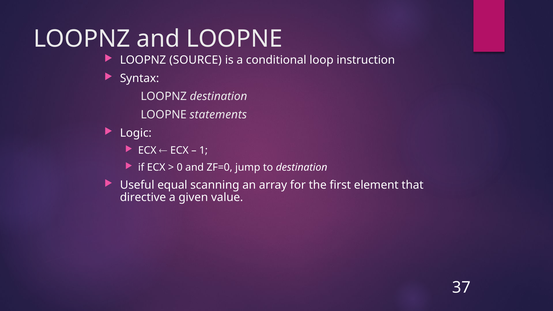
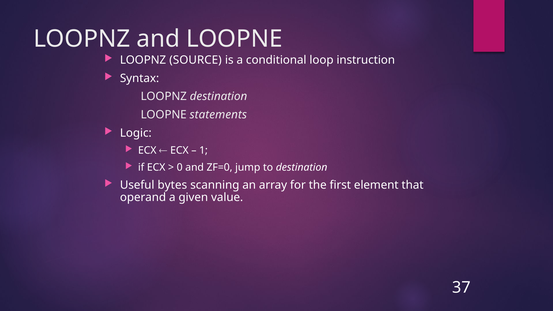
equal: equal -> bytes
directive: directive -> operand
